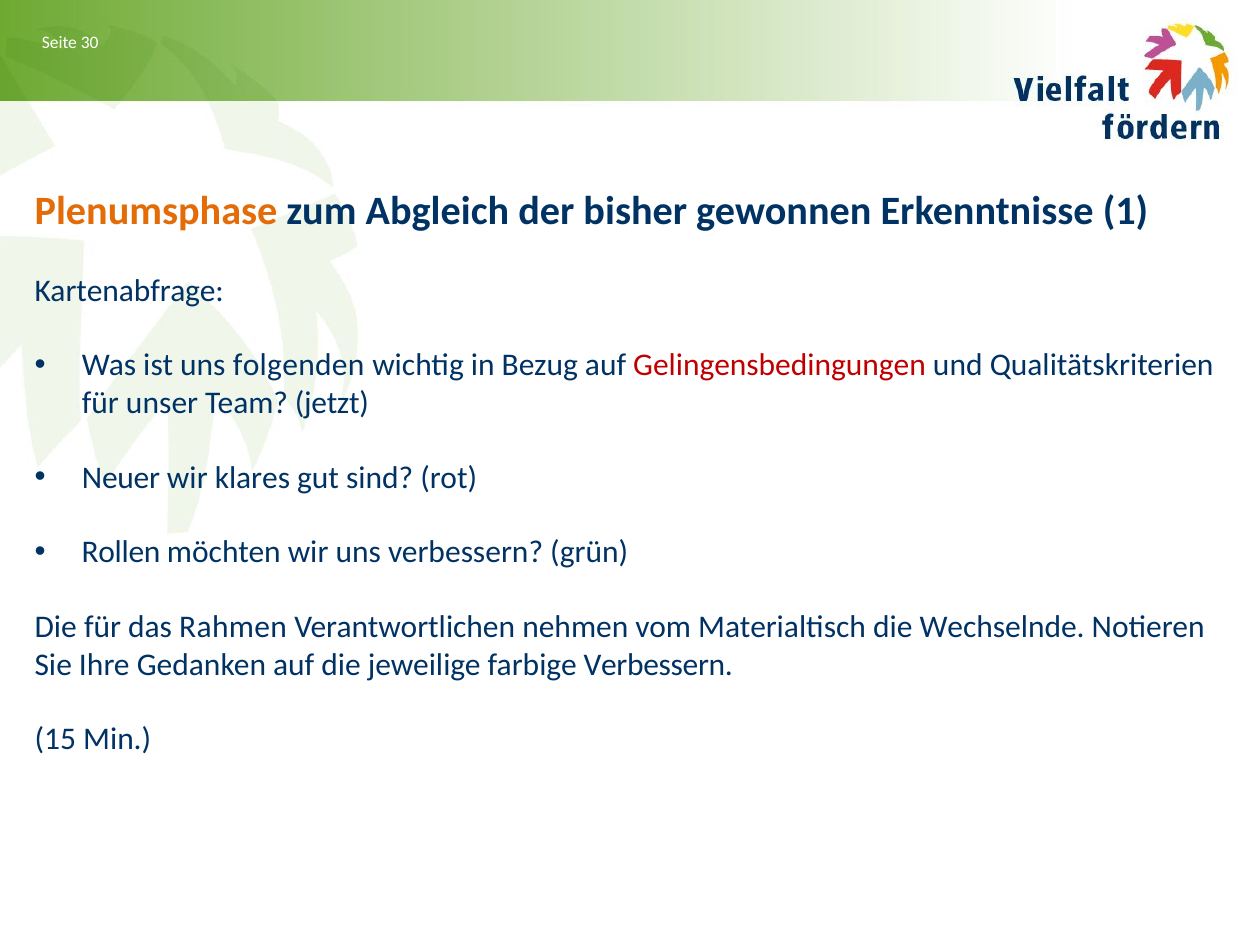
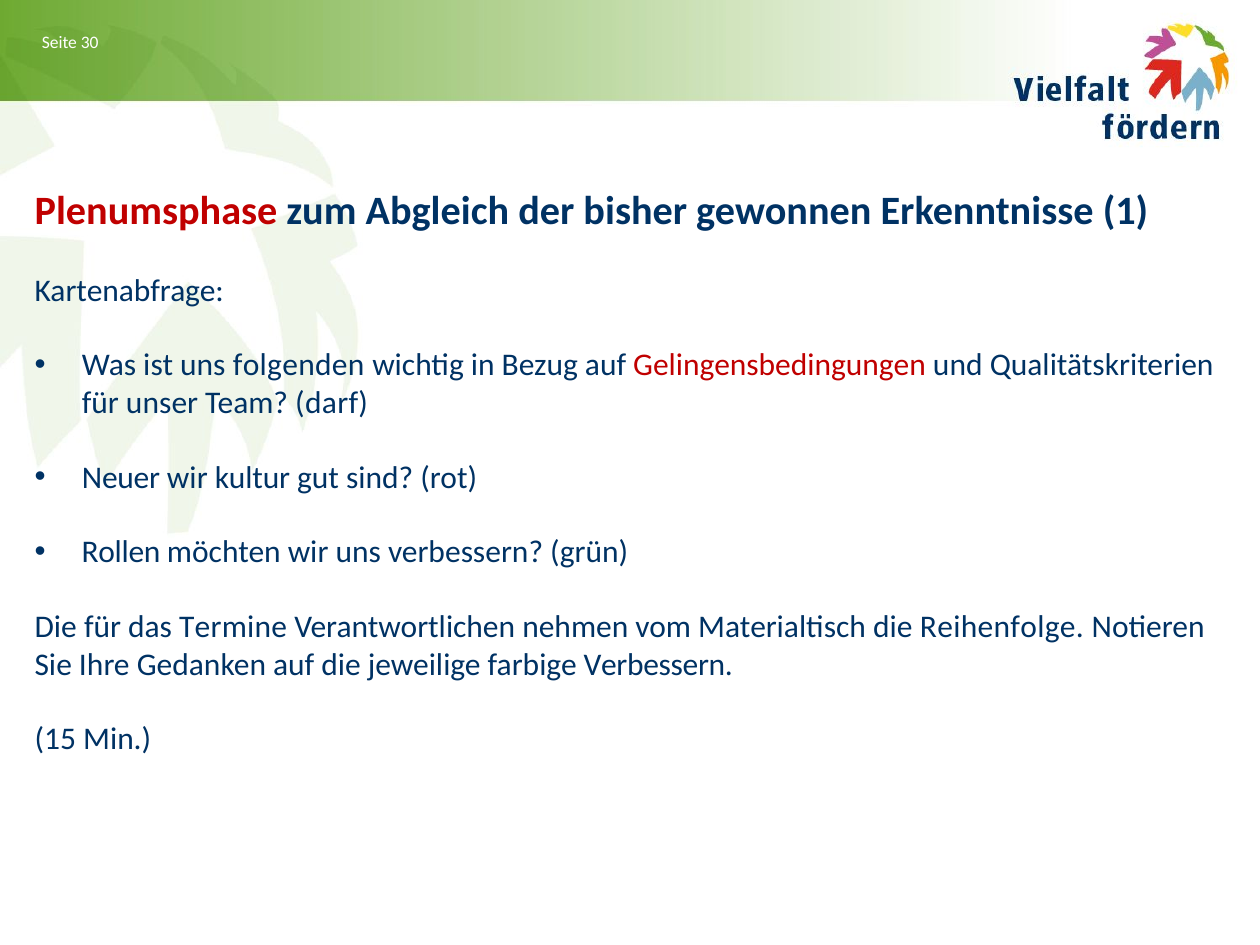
Plenumsphase colour: orange -> red
jetzt: jetzt -> darf
klares: klares -> kultur
Rahmen: Rahmen -> Termine
Wechselnde: Wechselnde -> Reihenfolge
